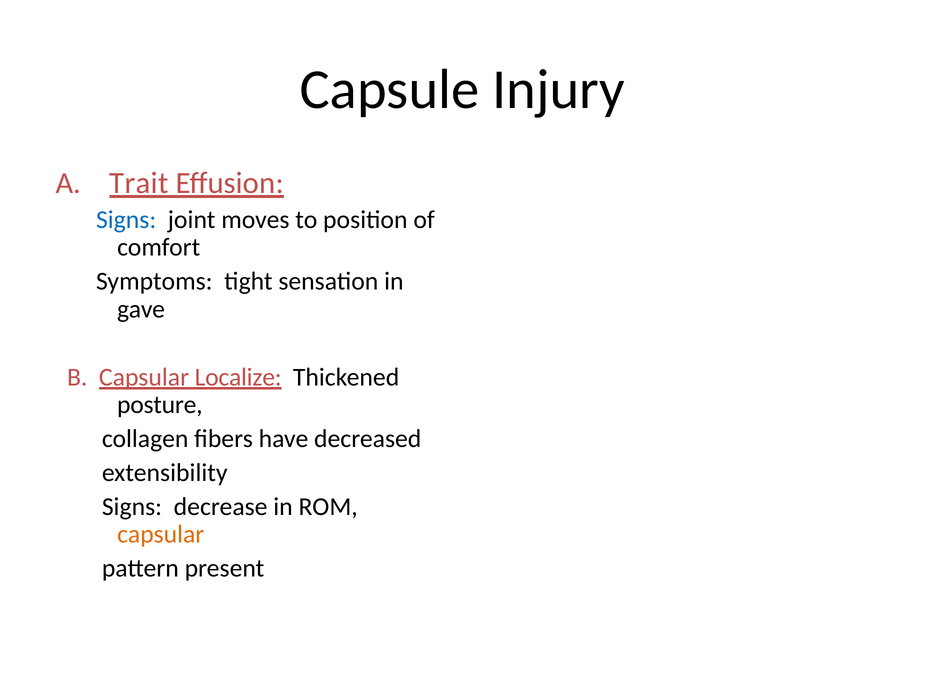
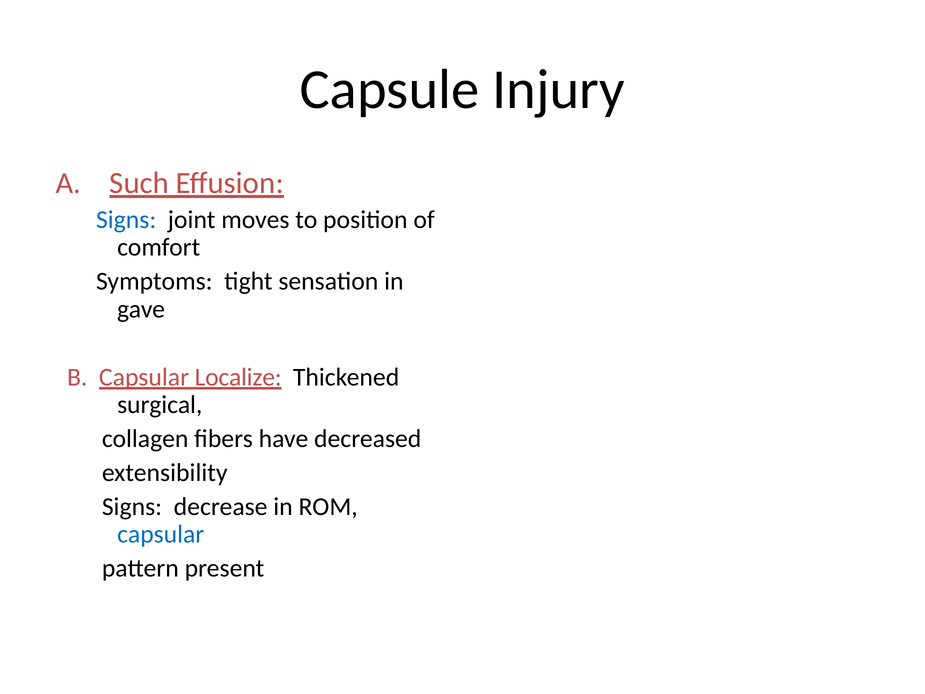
Trait: Trait -> Such
posture: posture -> surgical
capsular at (161, 534) colour: orange -> blue
